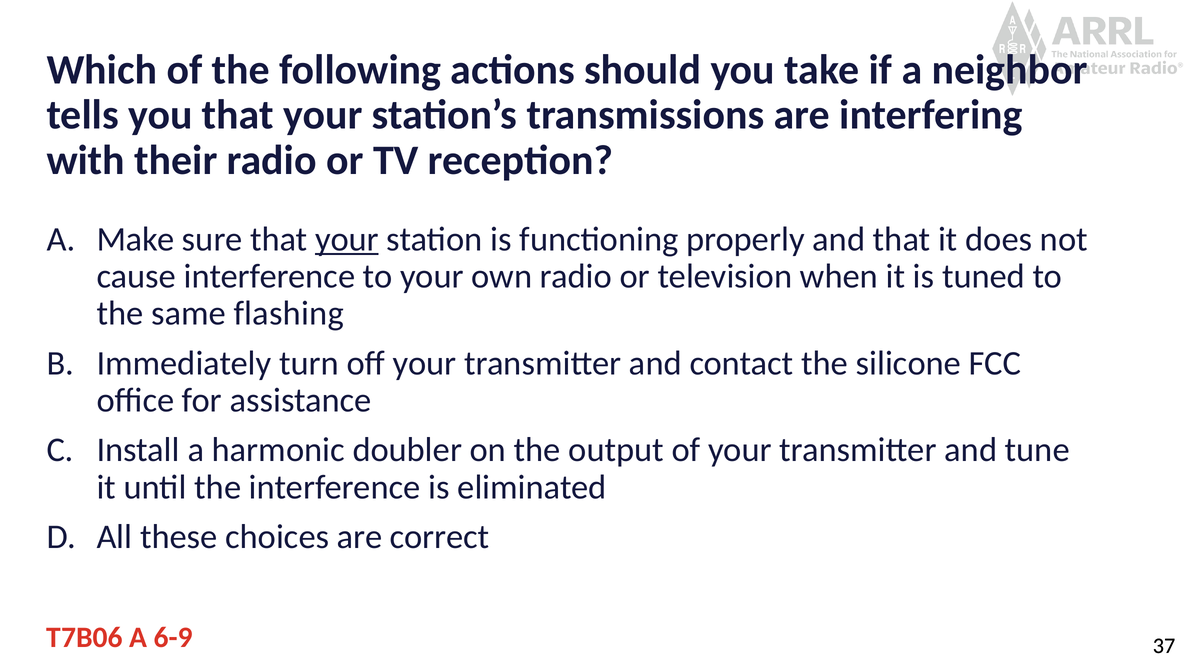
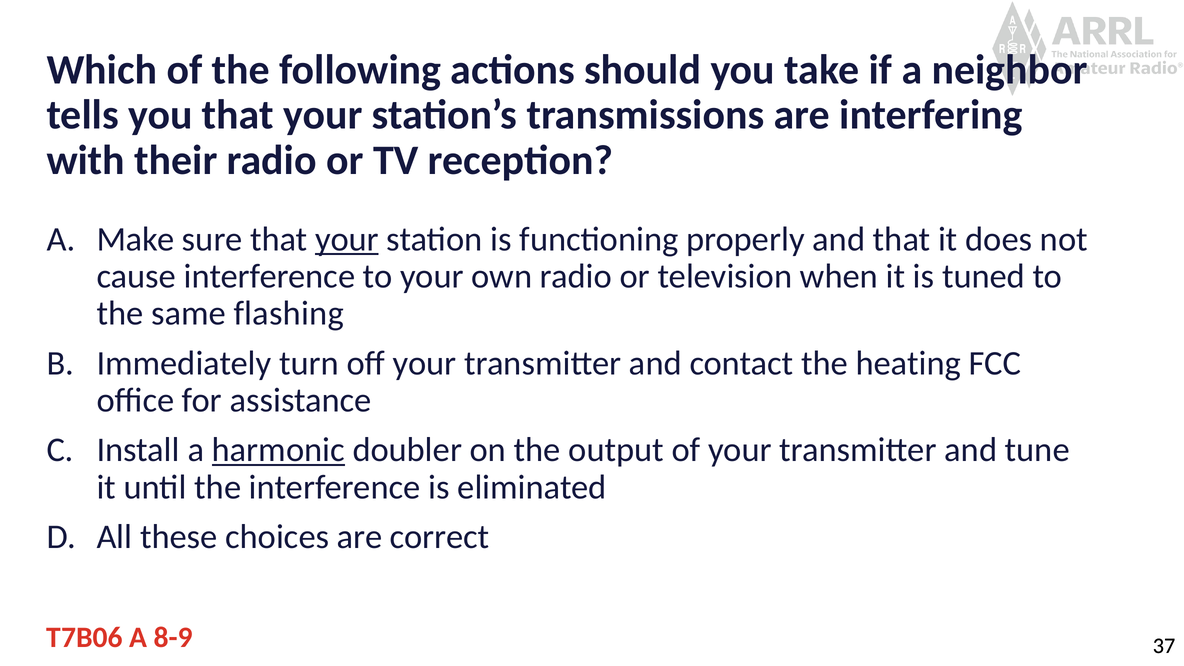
silicone: silicone -> heating
harmonic underline: none -> present
6-9: 6-9 -> 8-9
